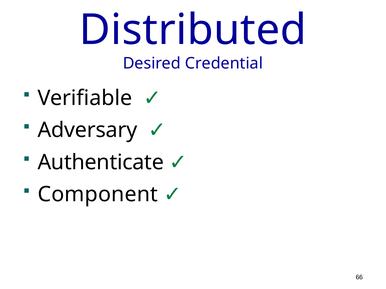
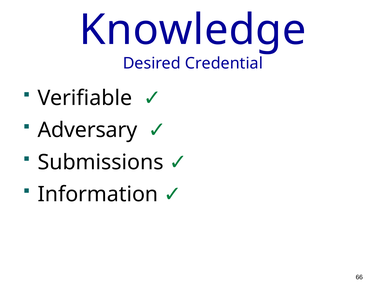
Distributed: Distributed -> Knowledge
Authenticate: Authenticate -> Submissions
Component: Component -> Information
